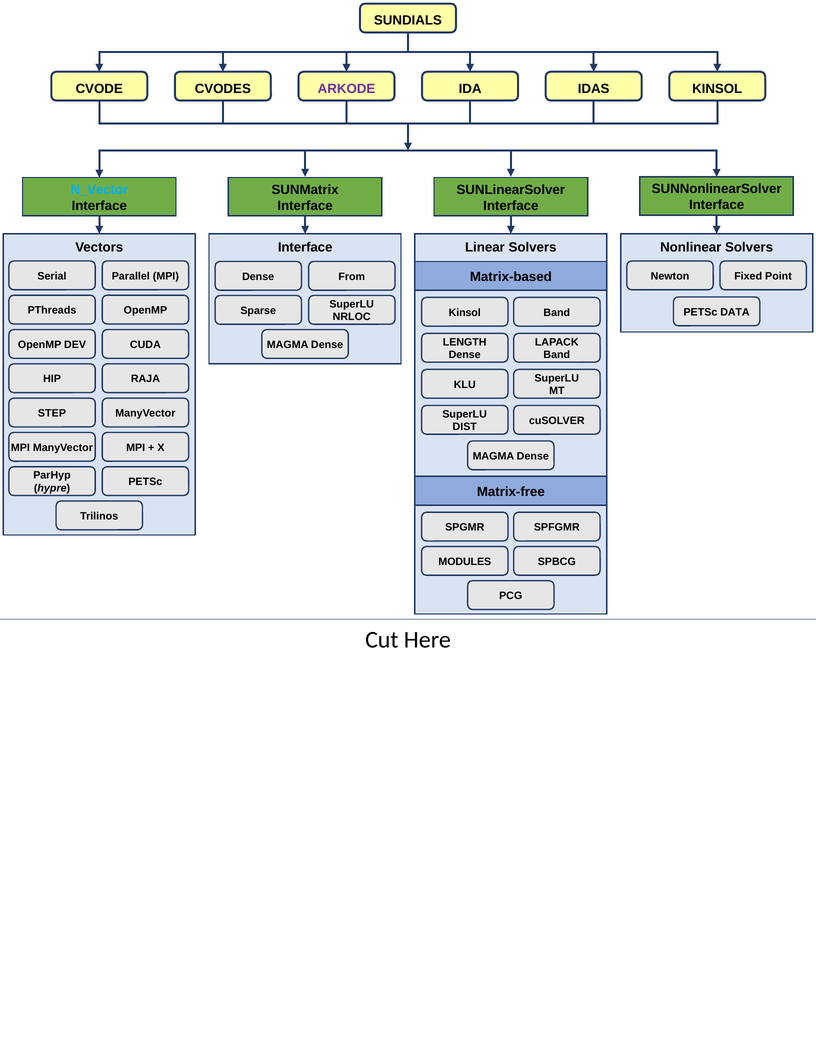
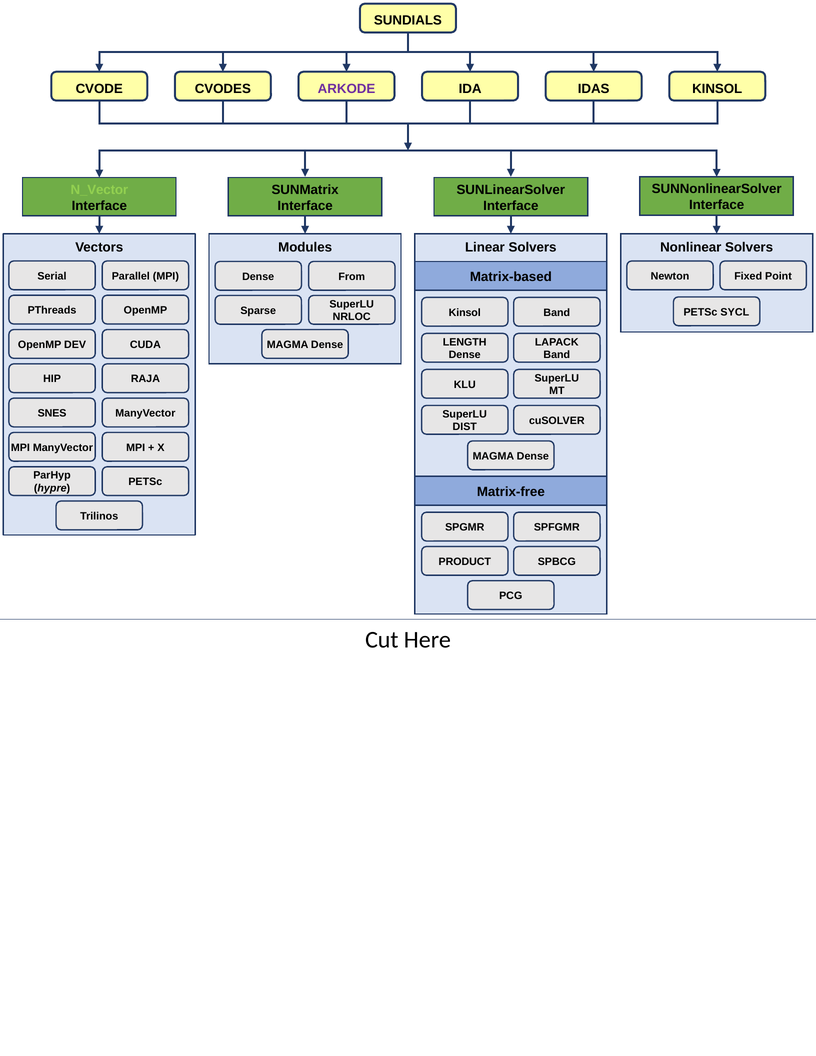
N_Vector colour: light blue -> light green
Interface at (305, 247): Interface -> Modules
DATA: DATA -> SYCL
STEP: STEP -> SNES
MODULES: MODULES -> PRODUCT
